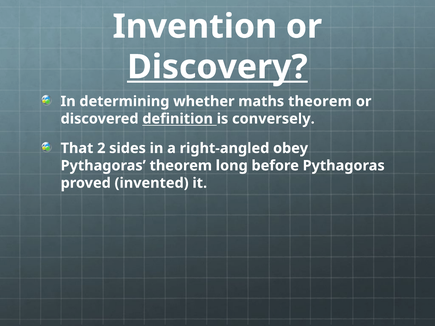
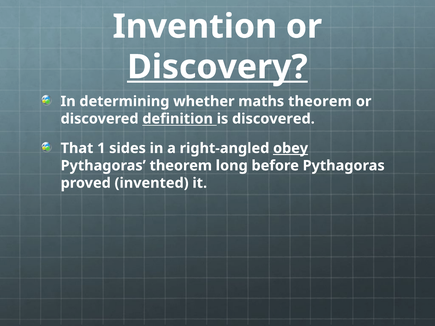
is conversely: conversely -> discovered
2: 2 -> 1
obey underline: none -> present
